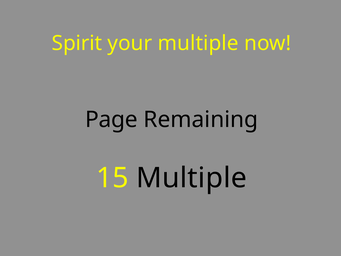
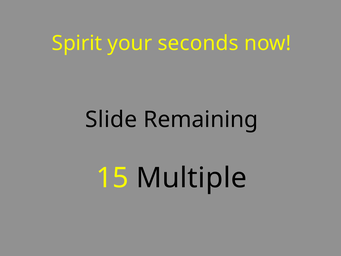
your multiple: multiple -> seconds
Page: Page -> Slide
